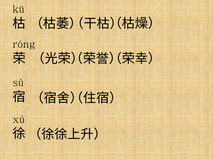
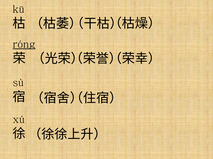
róng underline: none -> present
